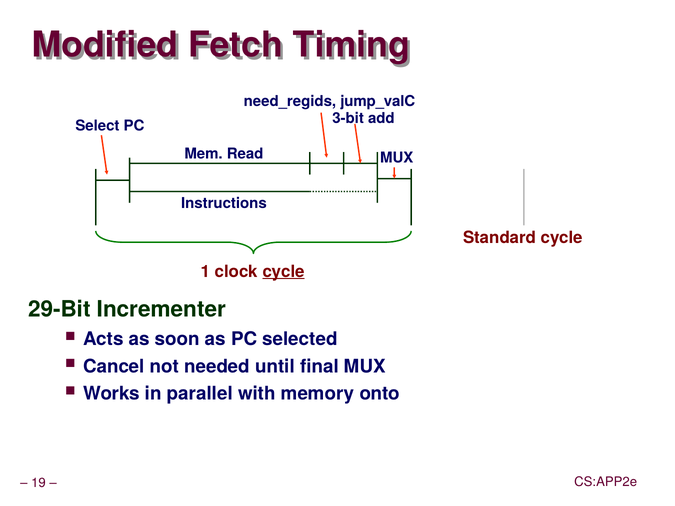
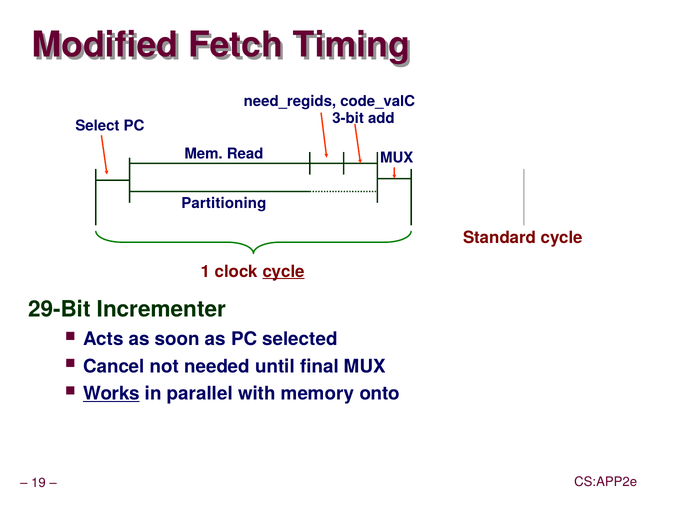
jump_valC: jump_valC -> code_valC
Instructions: Instructions -> Partitioning
Works underline: none -> present
